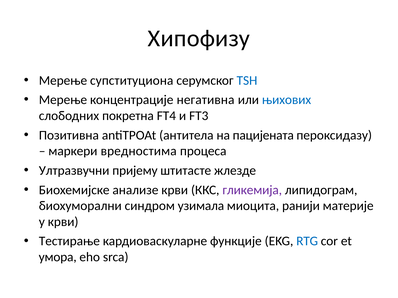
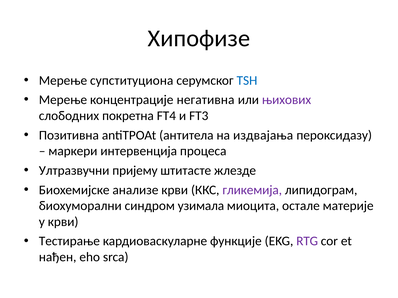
Хипофизу: Хипофизу -> Хипофизе
њихових colour: blue -> purple
пацијената: пацијената -> издвајања
вредностима: вредностима -> интервенција
ранији: ранији -> остале
RTG colour: blue -> purple
умора: умора -> нађен
